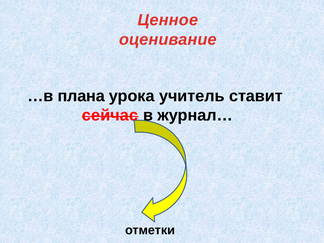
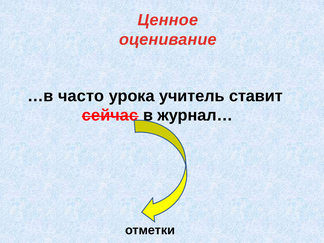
плана: плана -> часто
